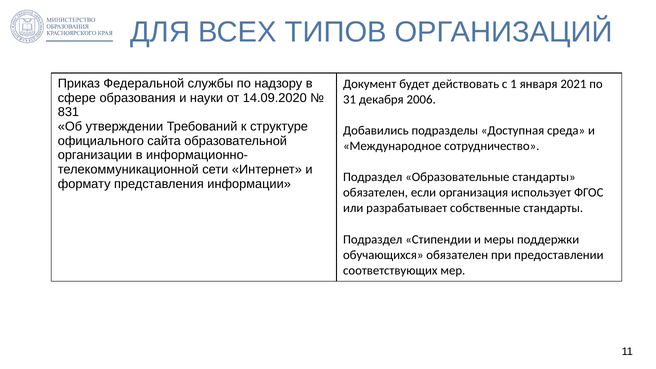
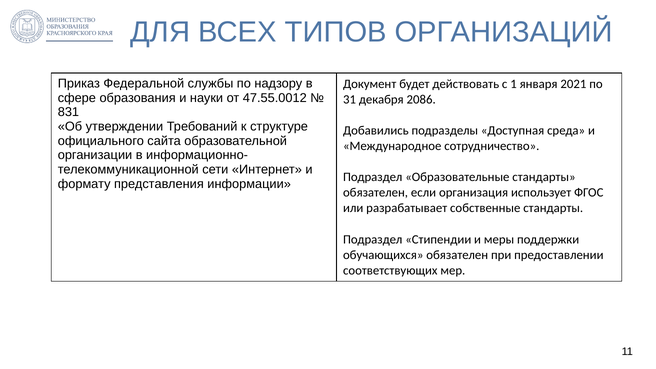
14.09.2020: 14.09.2020 -> 47.55.0012
2006: 2006 -> 2086
